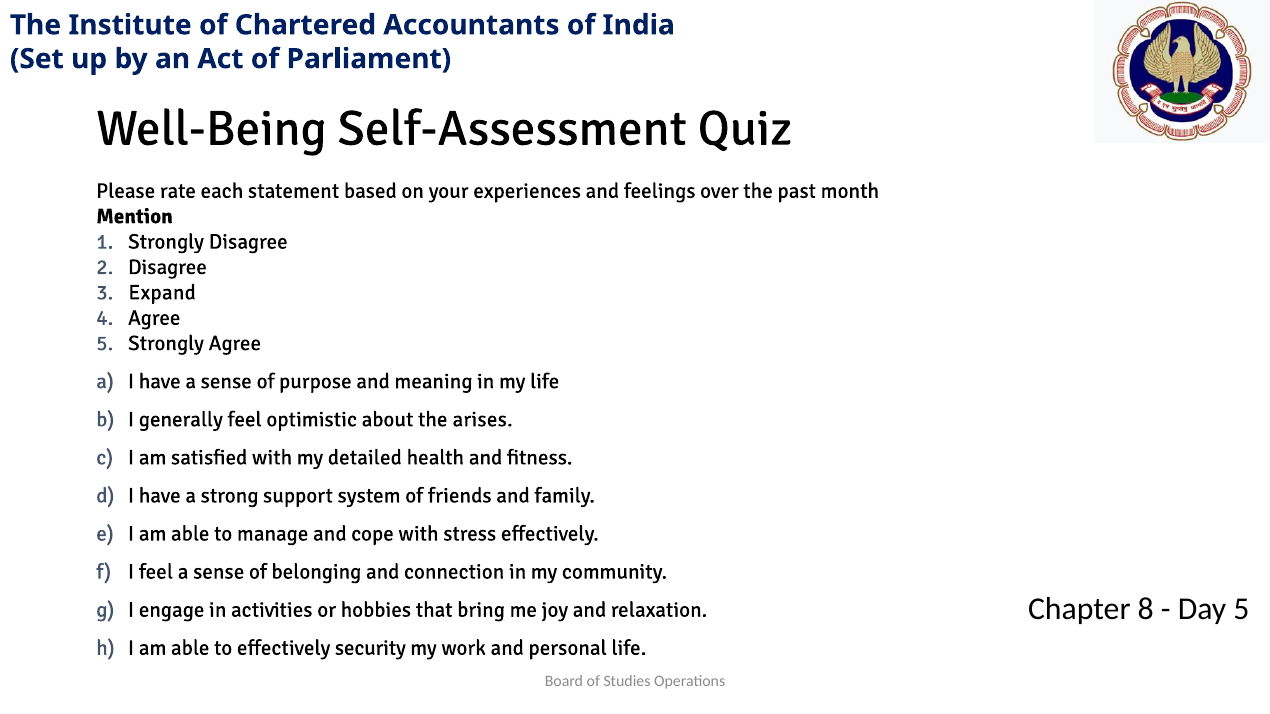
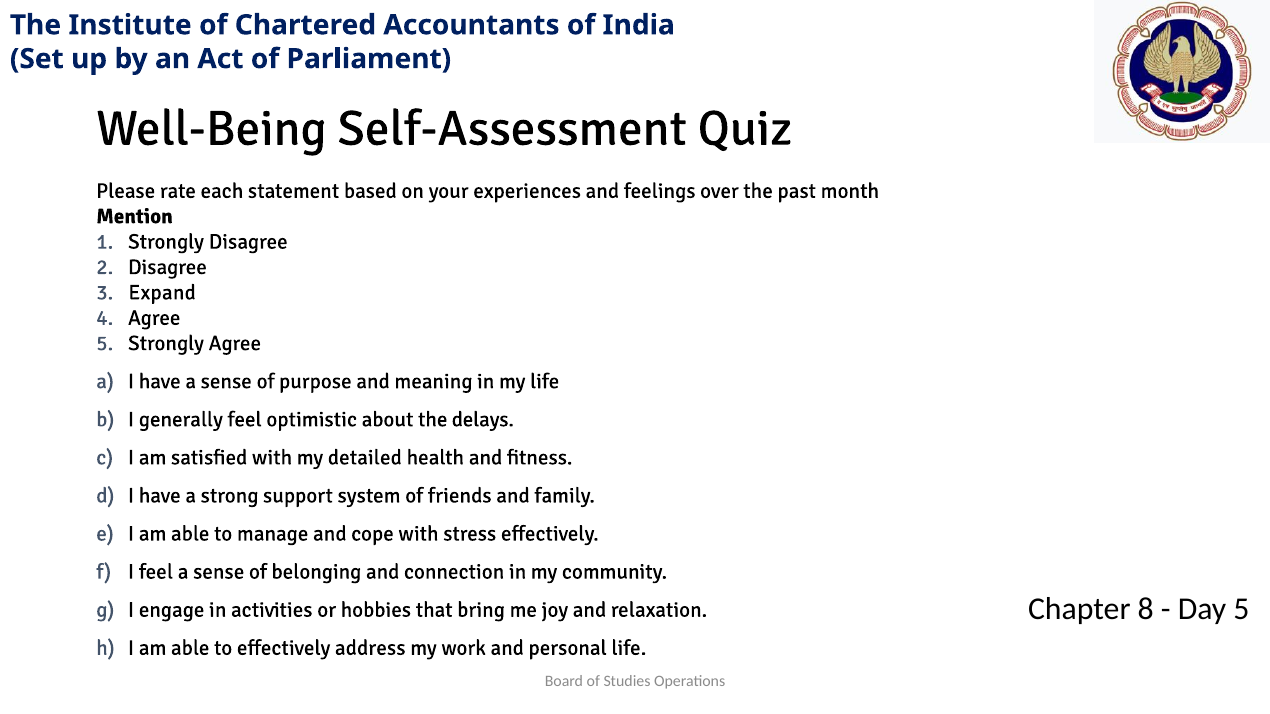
arises: arises -> delays
security: security -> address
